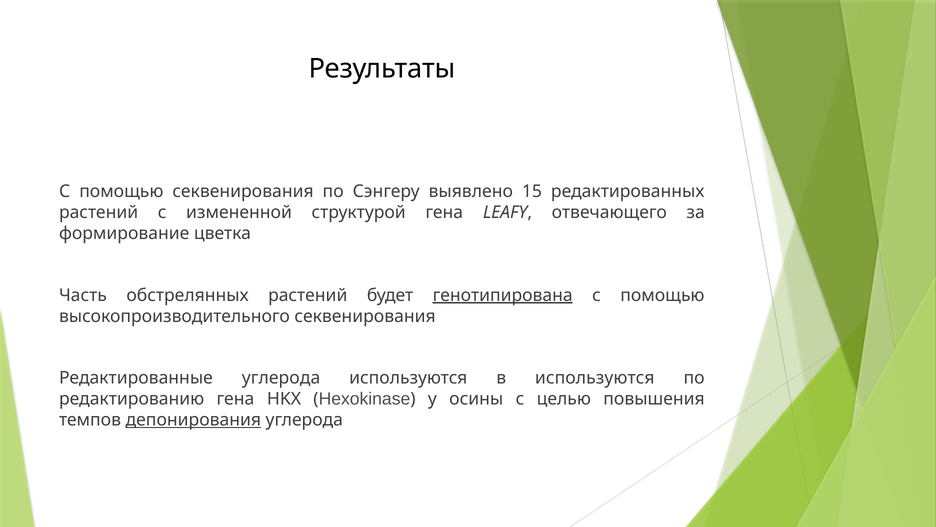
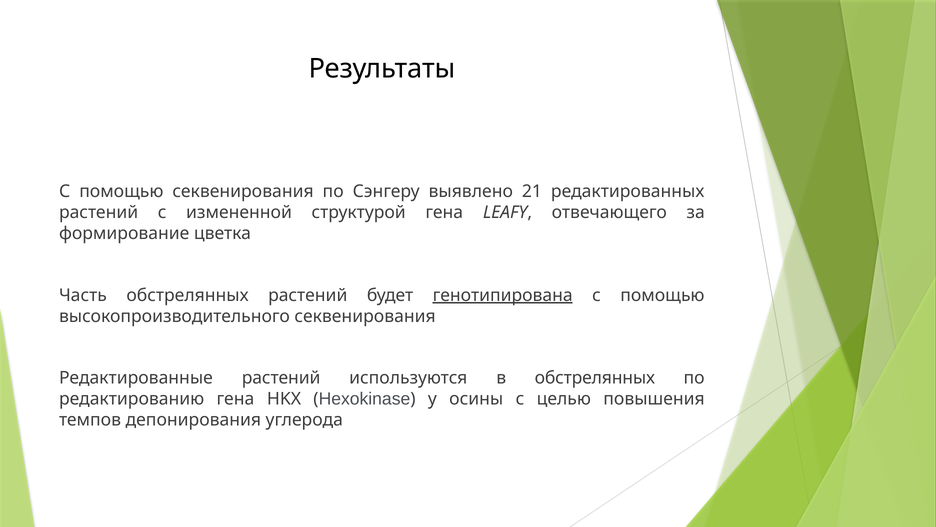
15: 15 -> 21
Редактированные углерода: углерода -> растений
в используются: используются -> обстрелянных
депонирования underline: present -> none
